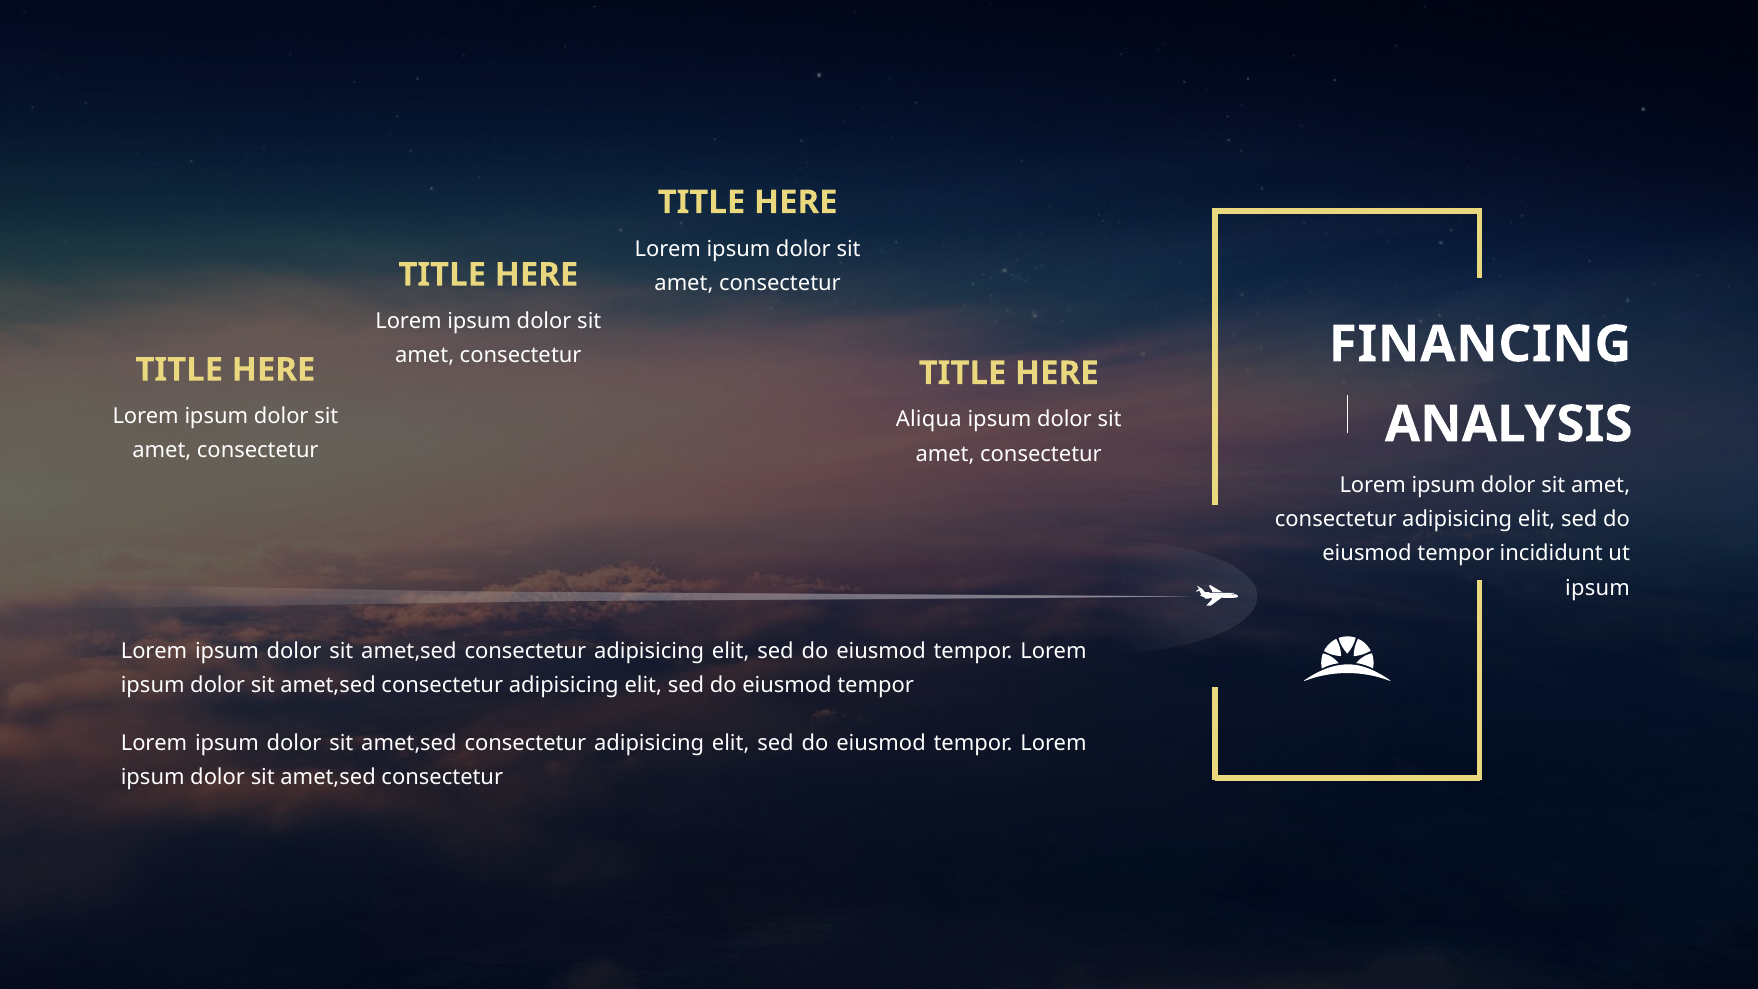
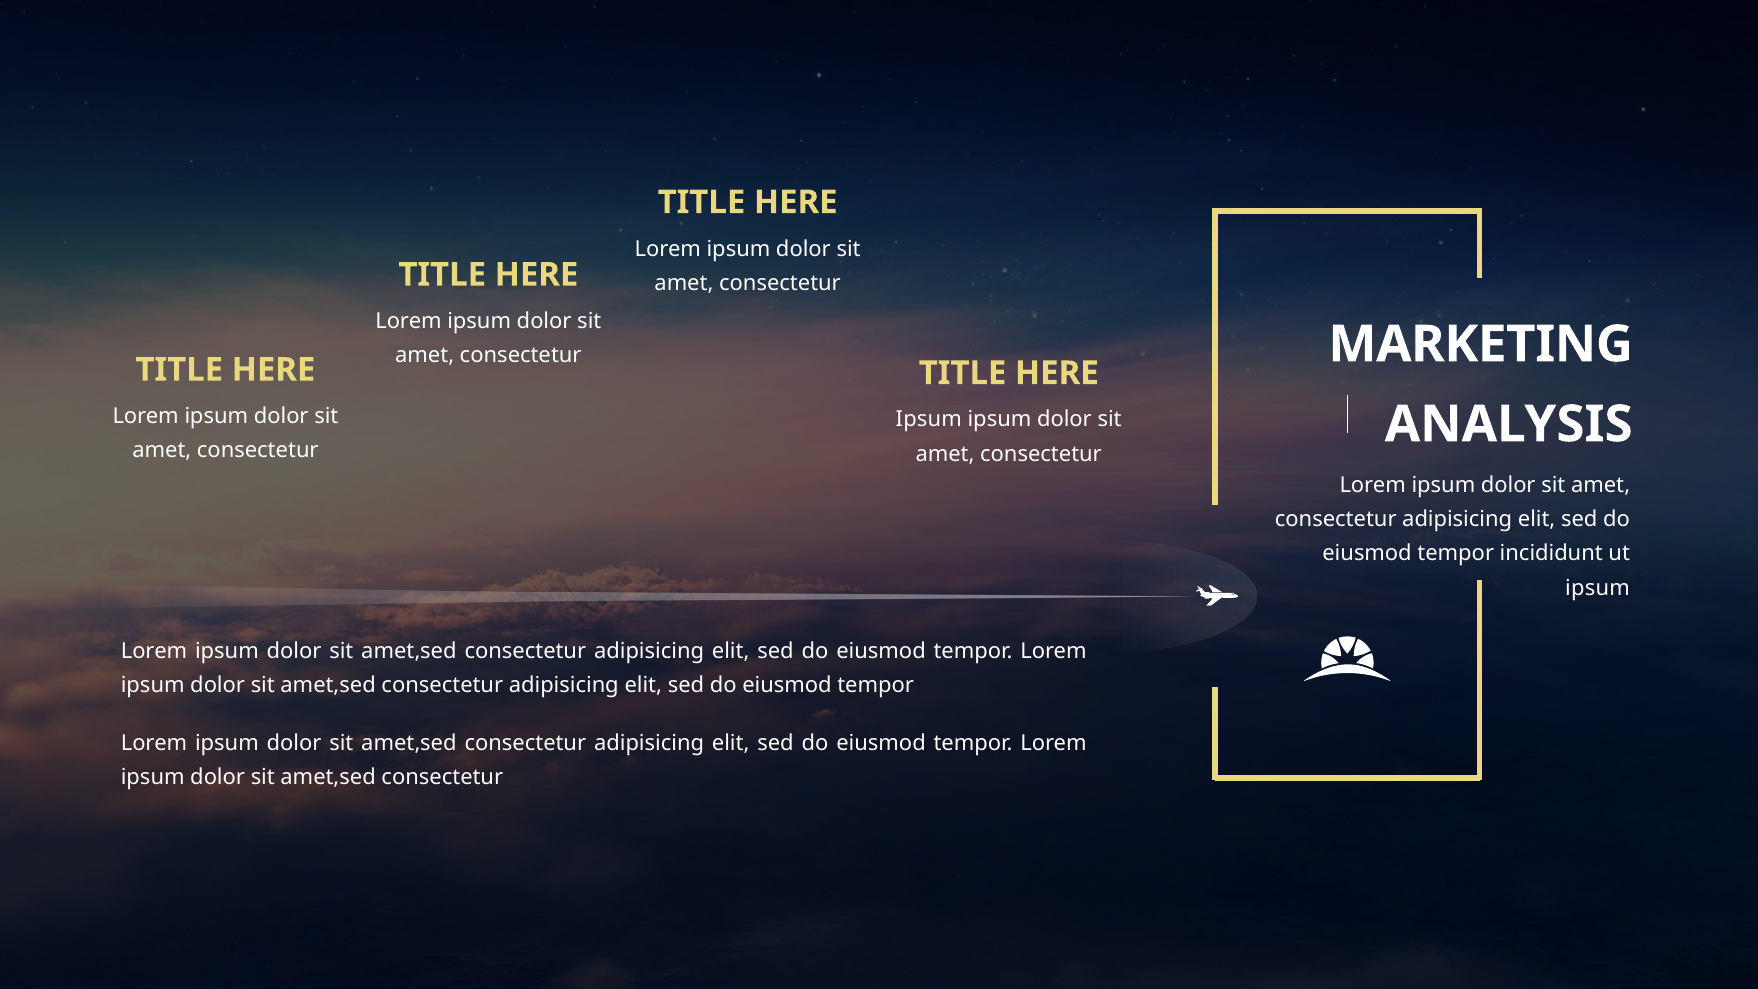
FINANCING: FINANCING -> MARKETING
Aliqua at (929, 420): Aliqua -> Ipsum
